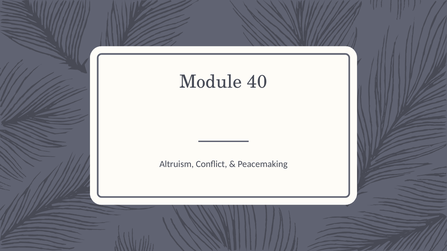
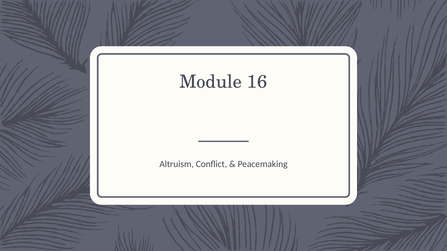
40: 40 -> 16
